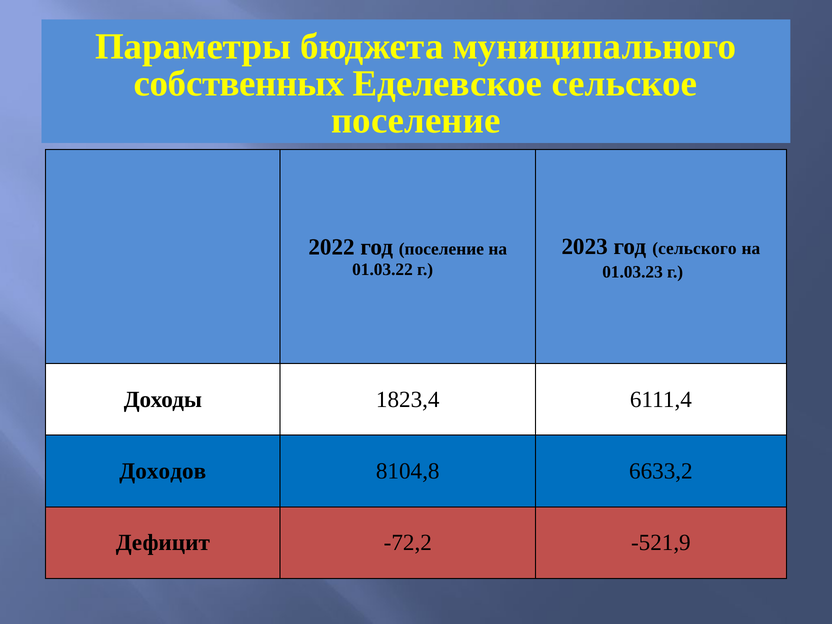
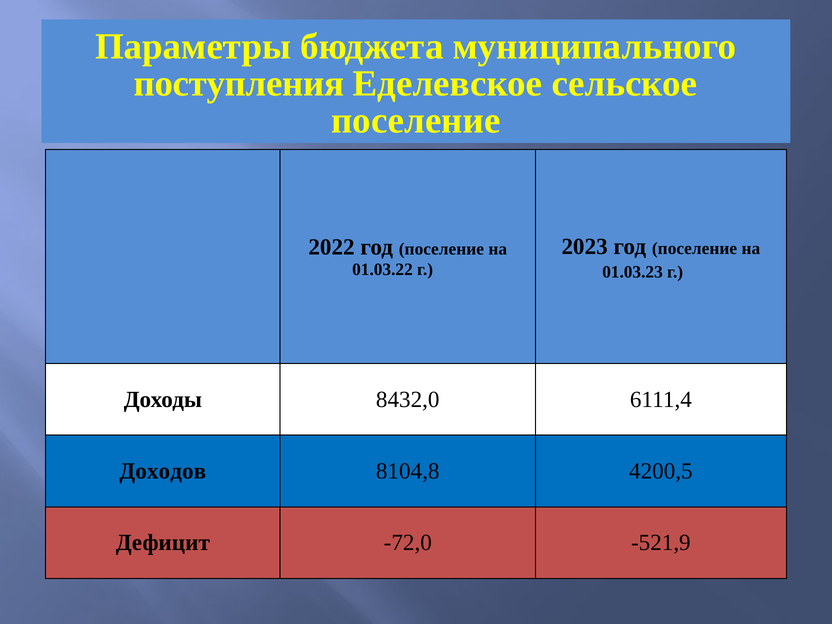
собственных: собственных -> поступления
2023 год сельского: сельского -> поселение
1823,4: 1823,4 -> 8432,0
6633,2: 6633,2 -> 4200,5
-72,2: -72,2 -> -72,0
